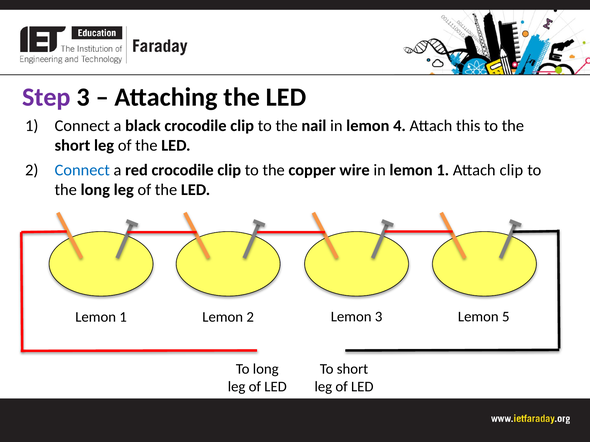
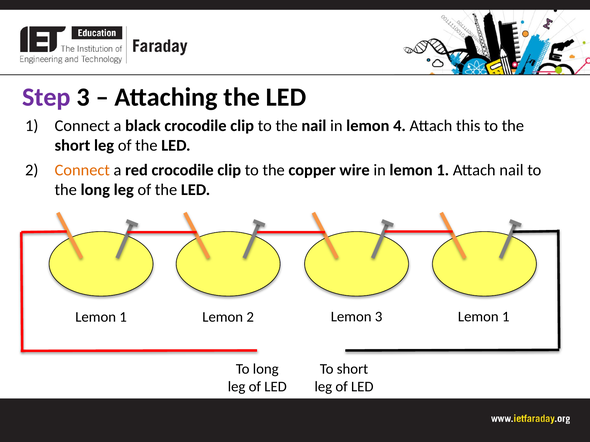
Connect at (82, 170) colour: blue -> orange
Attach clip: clip -> nail
3 Lemon 5: 5 -> 1
